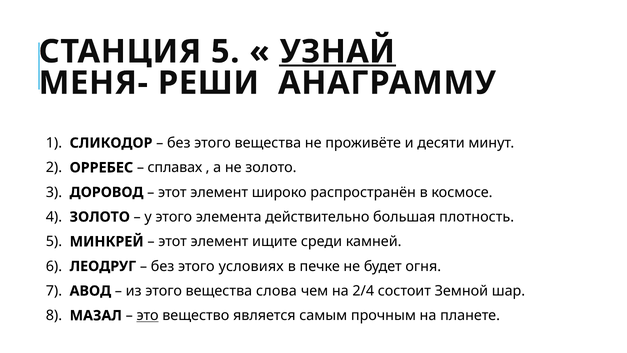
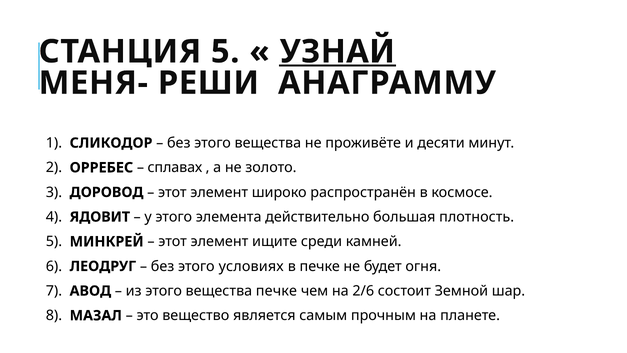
4 ЗОЛОТО: ЗОЛОТО -> ЯДОВИТ
вещества слова: слова -> печке
2/4: 2/4 -> 2/6
это underline: present -> none
